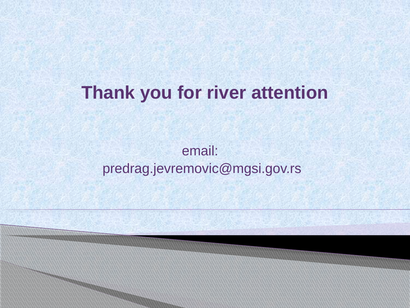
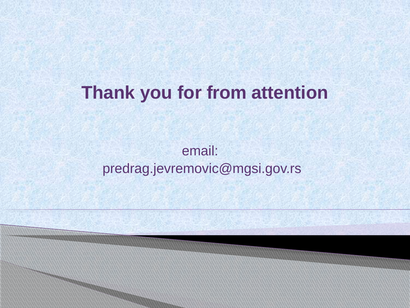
river: river -> from
